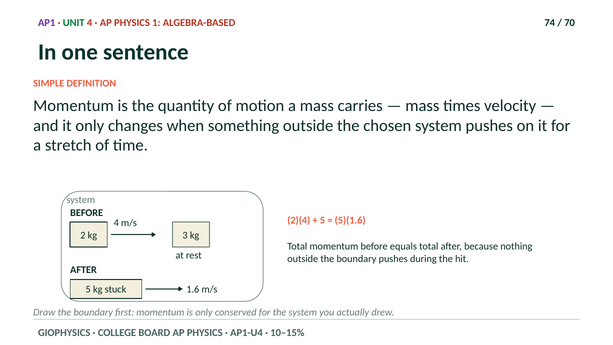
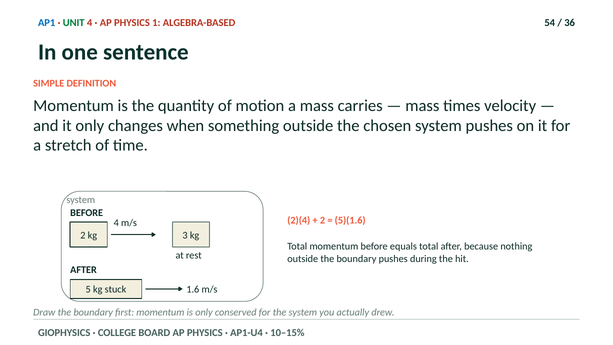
AP1 colour: purple -> blue
74: 74 -> 54
70: 70 -> 36
5 at (322, 220): 5 -> 2
